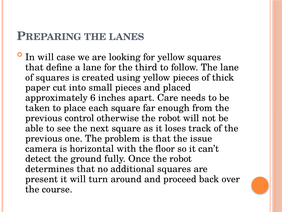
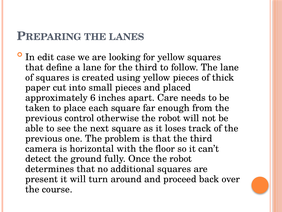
In will: will -> edit
that the issue: issue -> third
